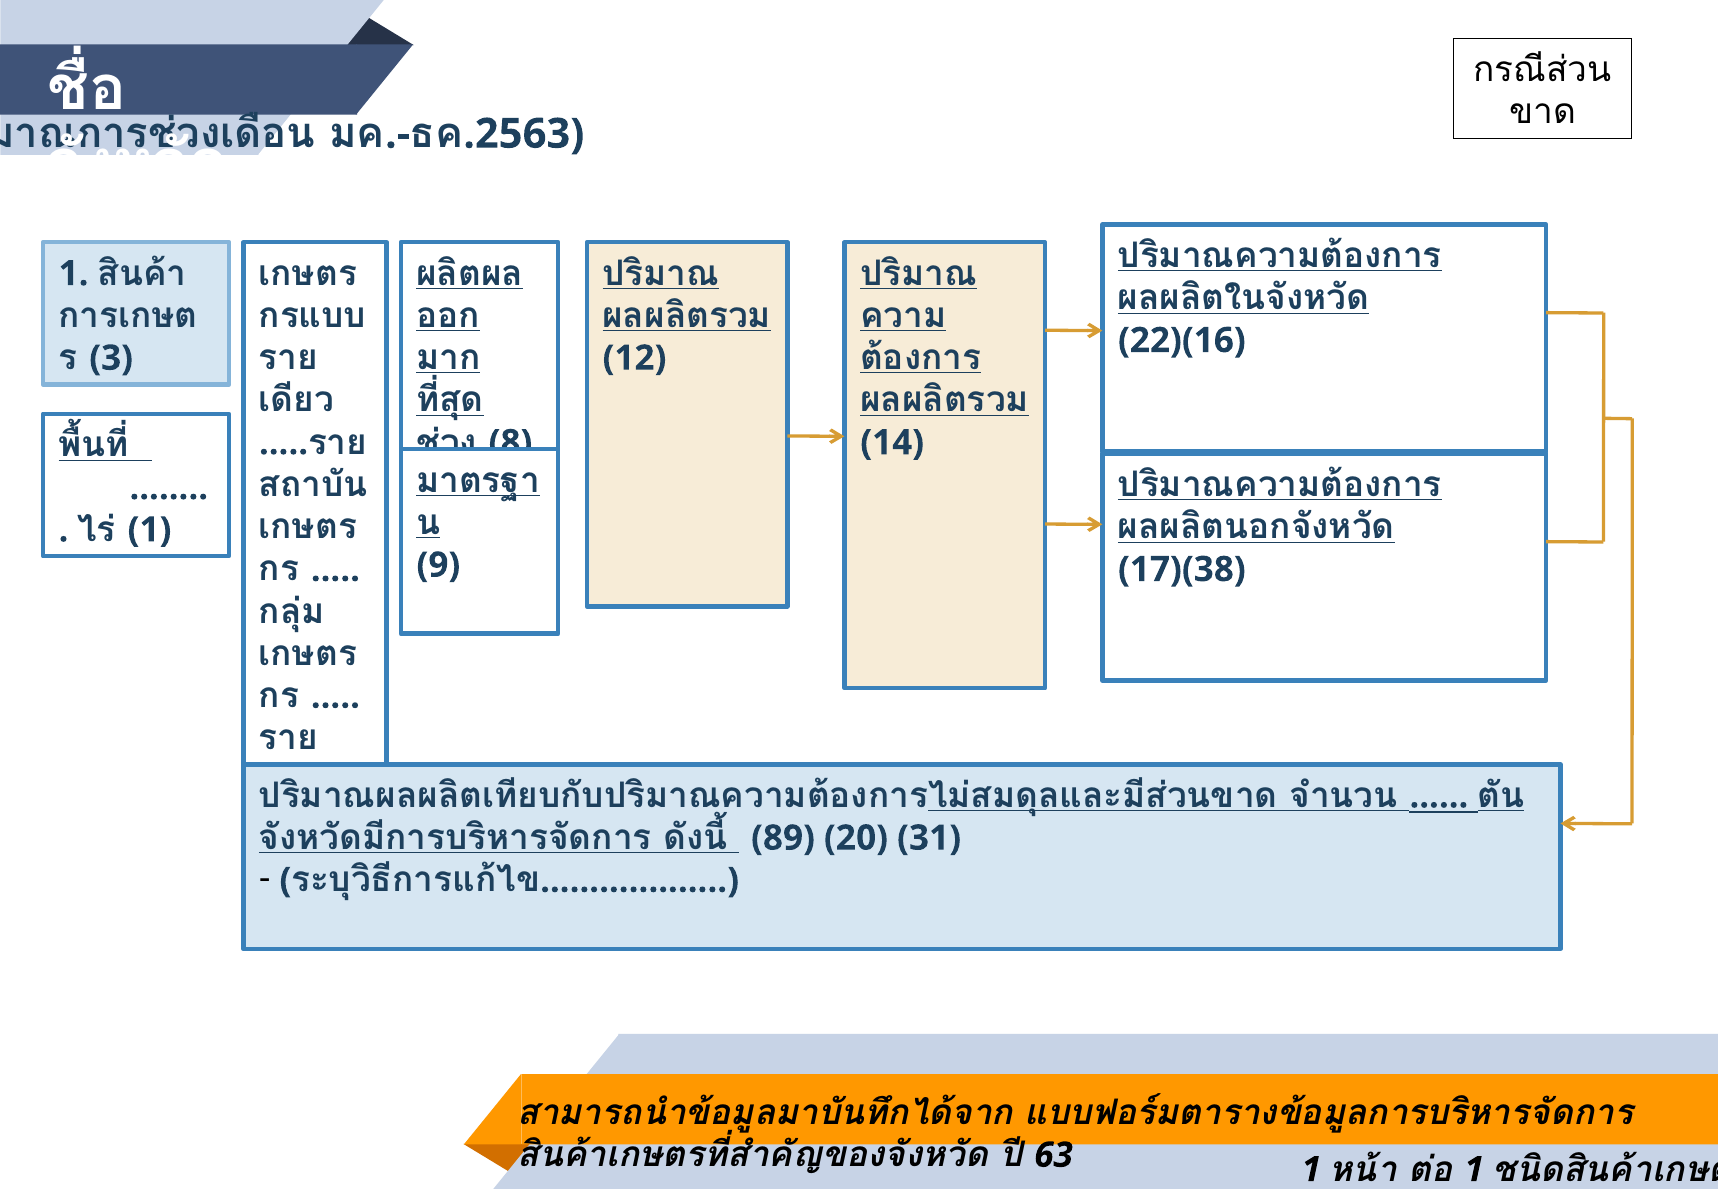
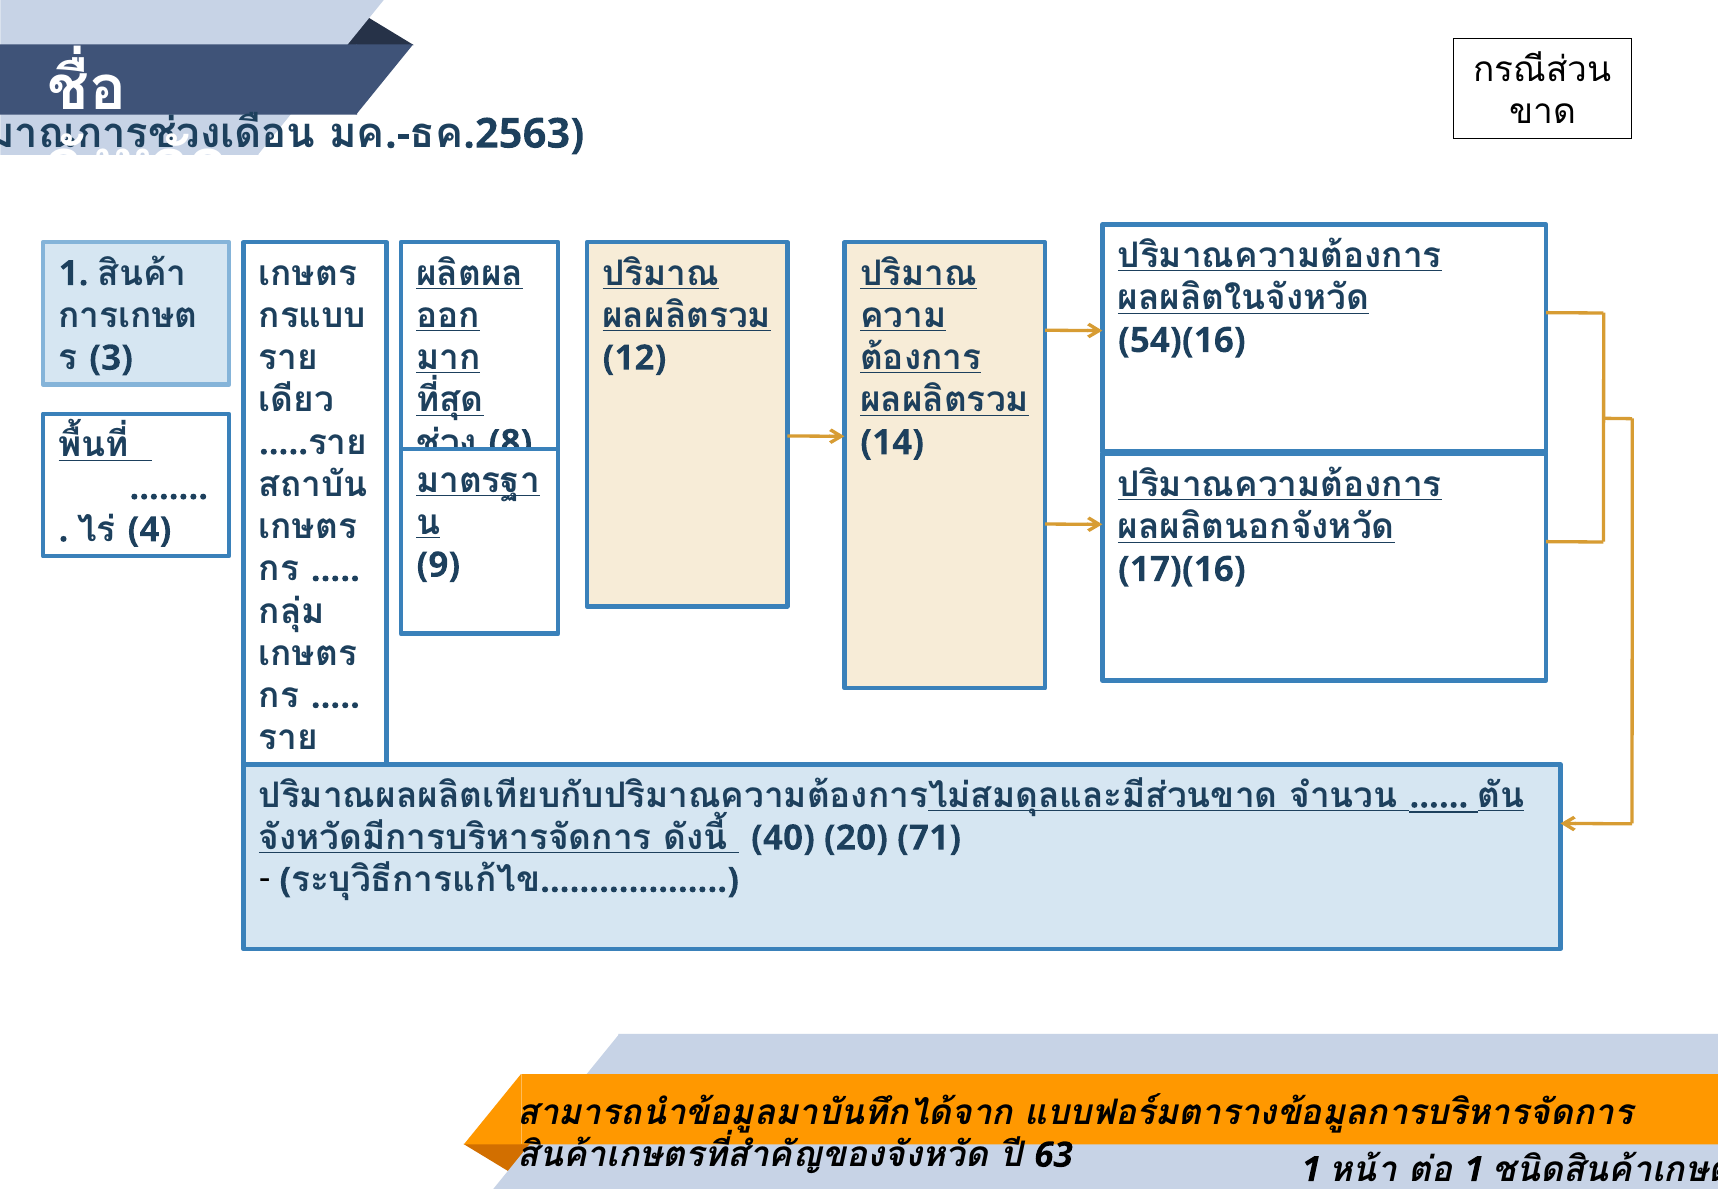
22)(16: 22)(16 -> 54)(16
1 at (150, 530): 1 -> 4
17)(38: 17)(38 -> 17)(16
89: 89 -> 40
31: 31 -> 71
